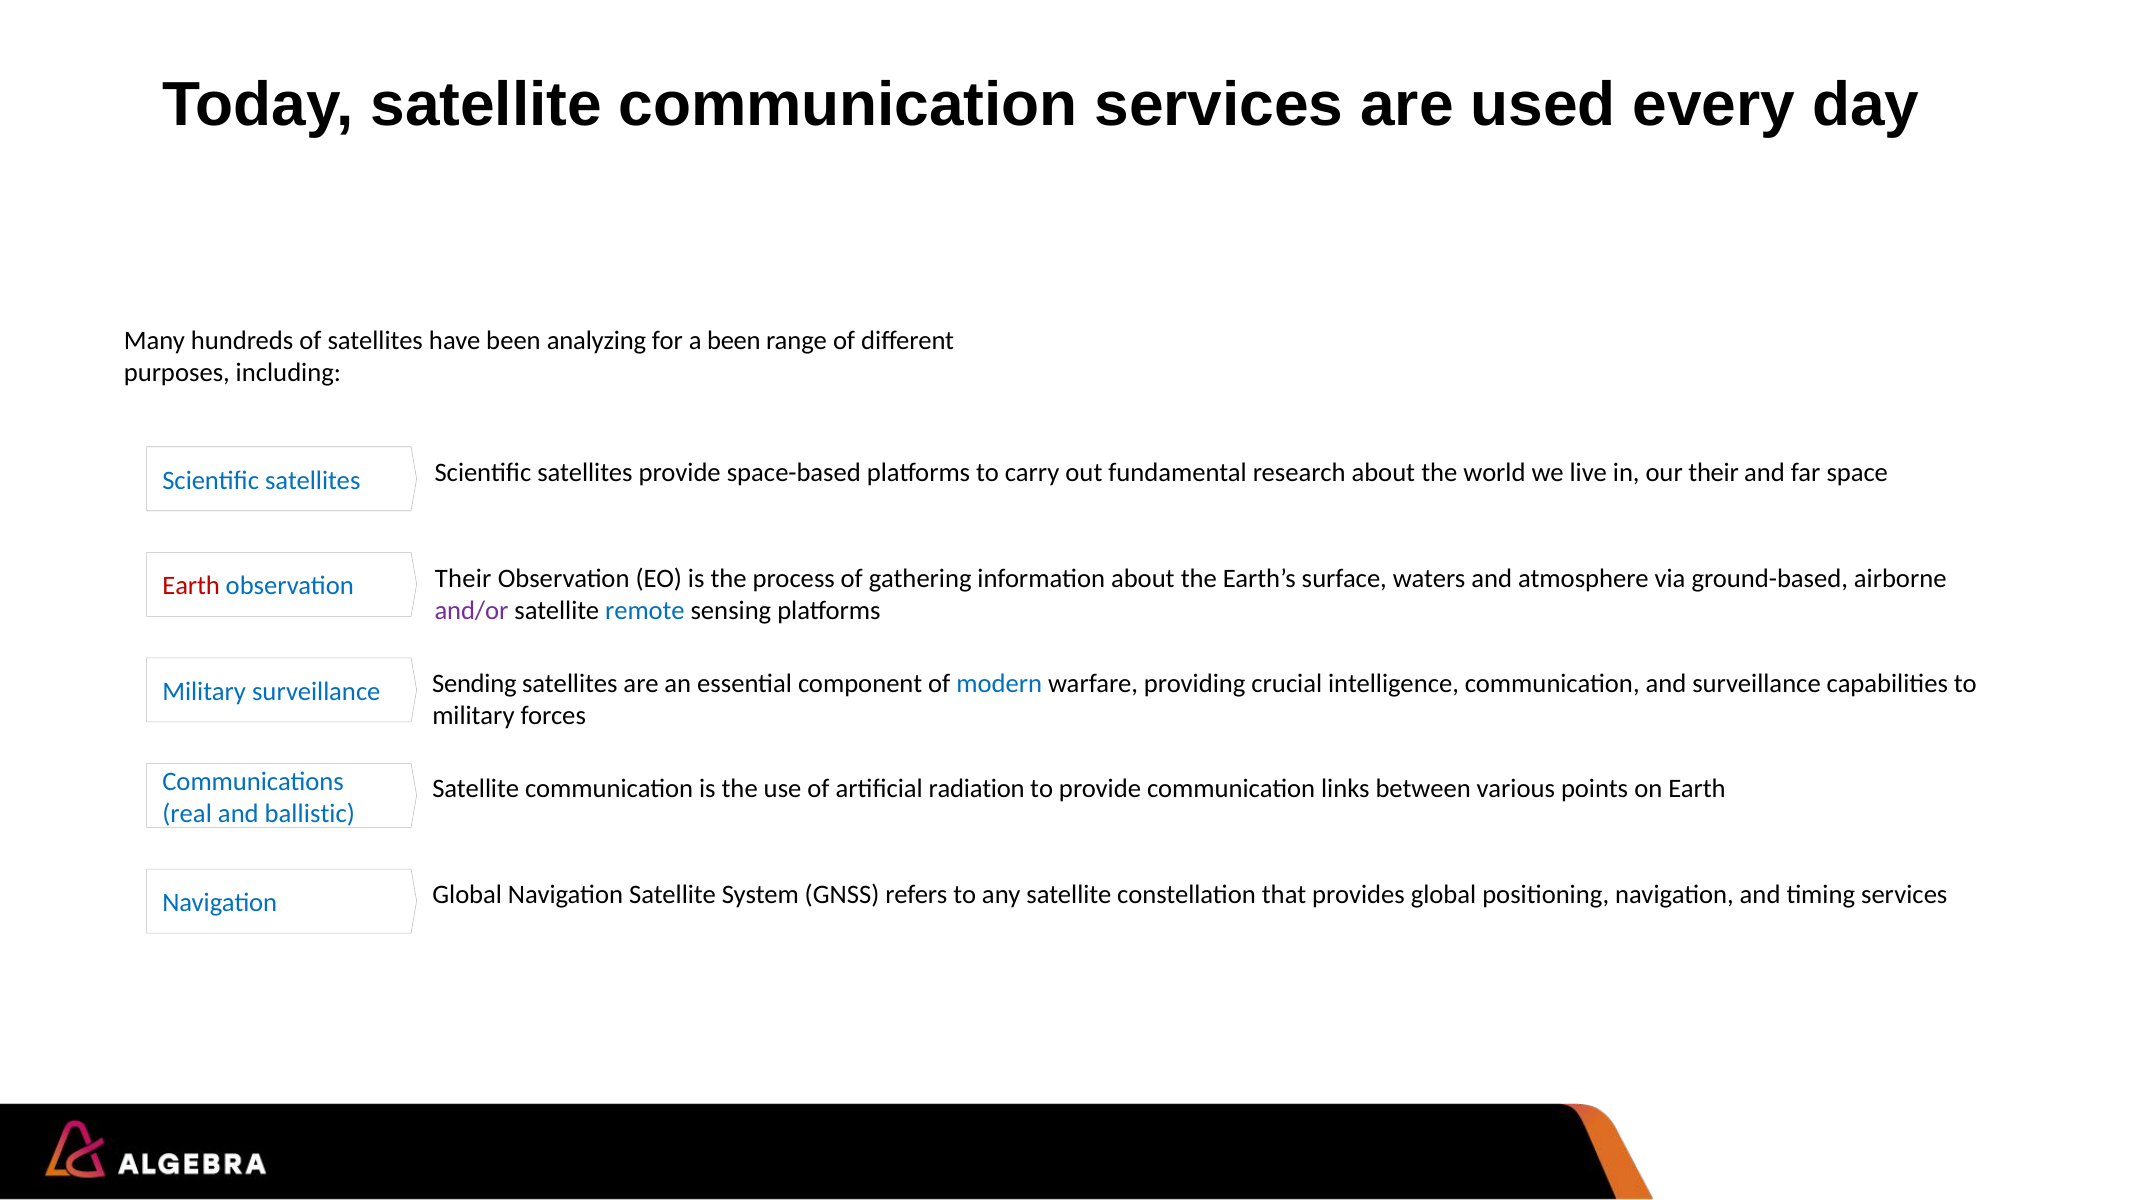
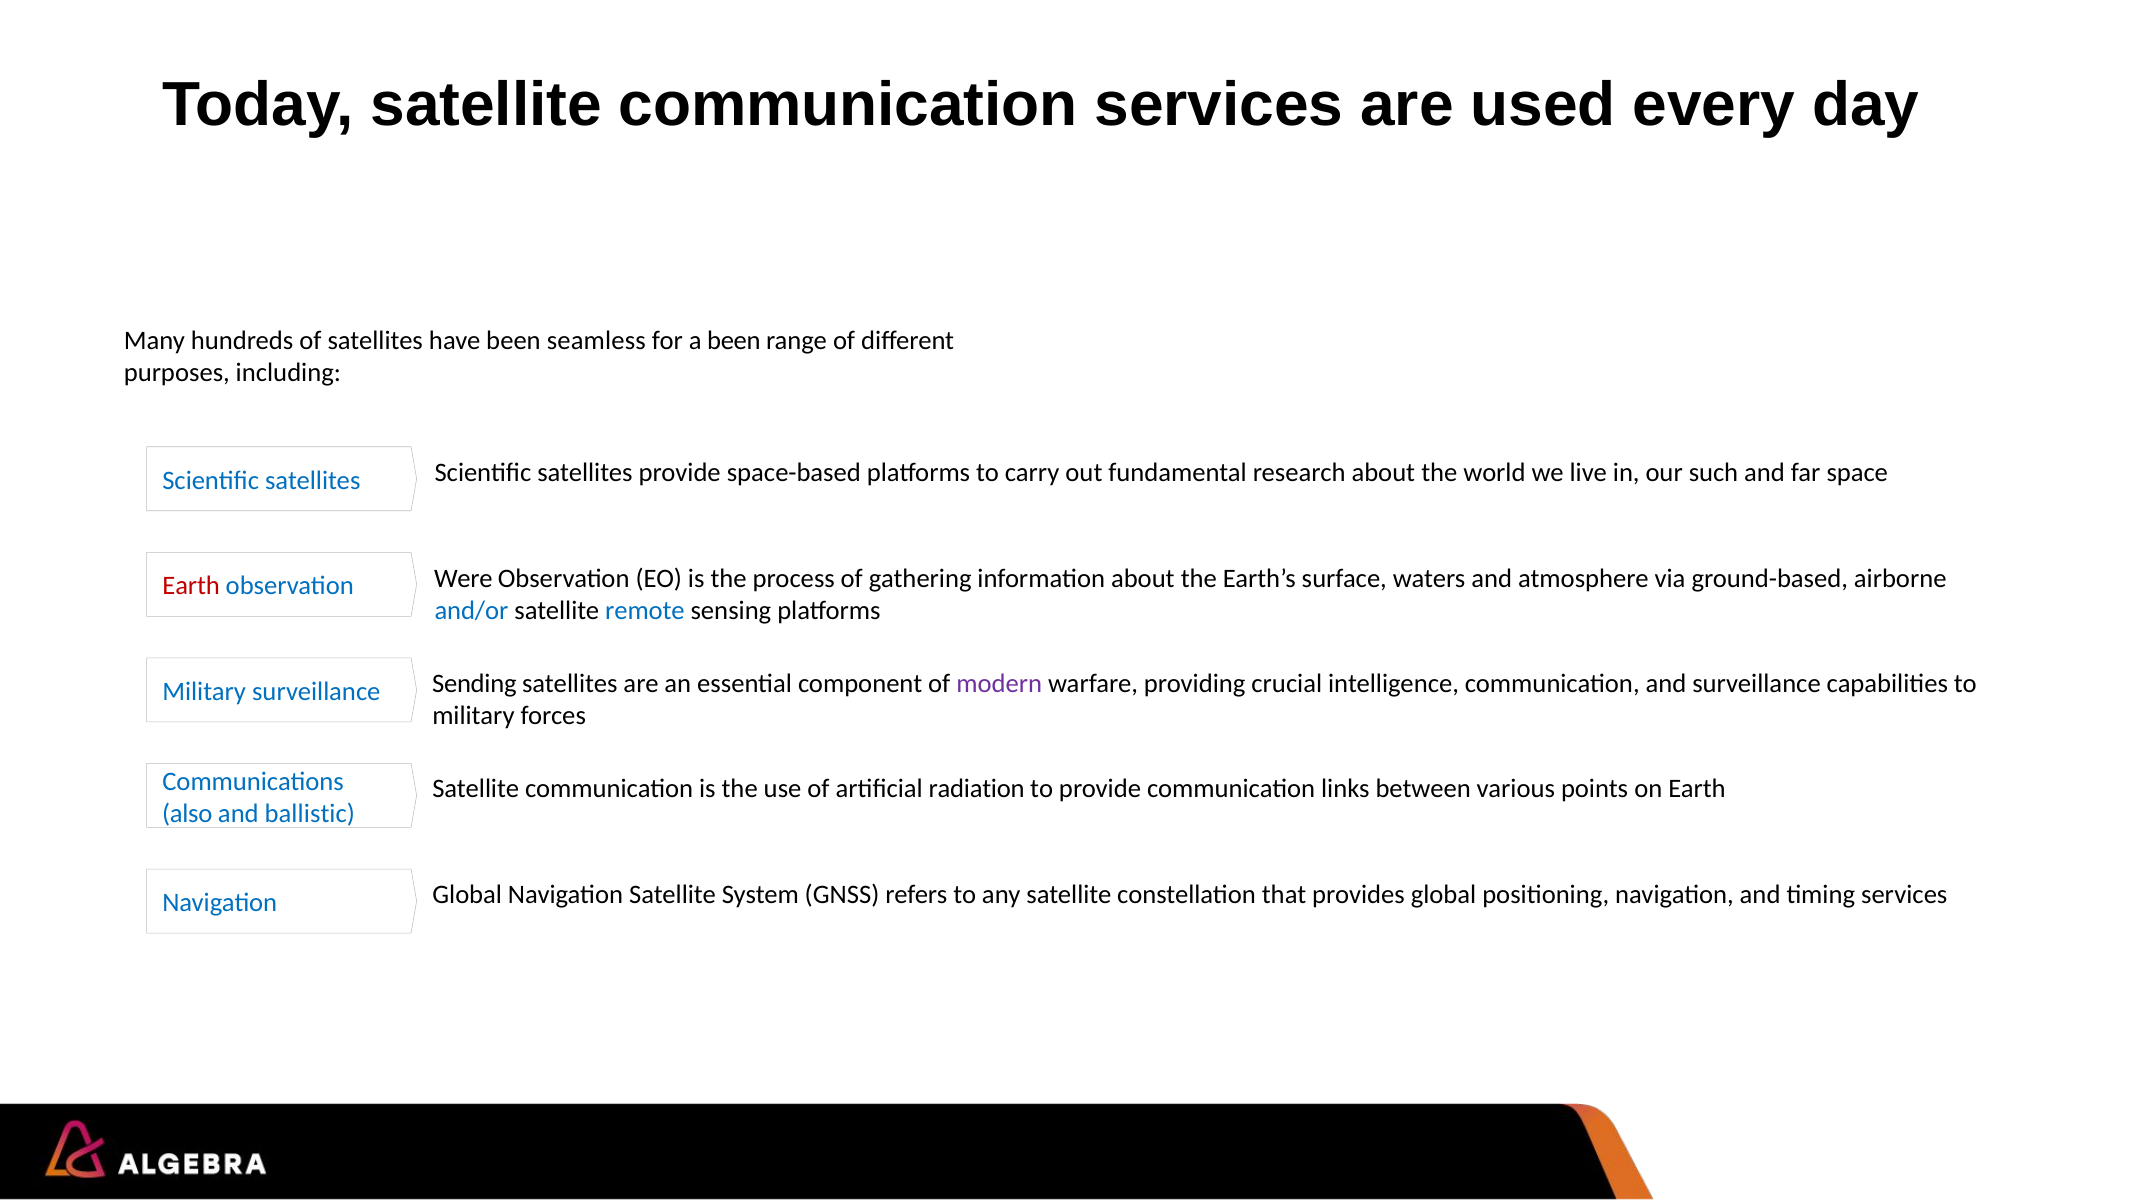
analyzing: analyzing -> seamless
our their: their -> such
Their at (463, 578): Their -> Were
and/or colour: purple -> blue
modern colour: blue -> purple
real: real -> also
